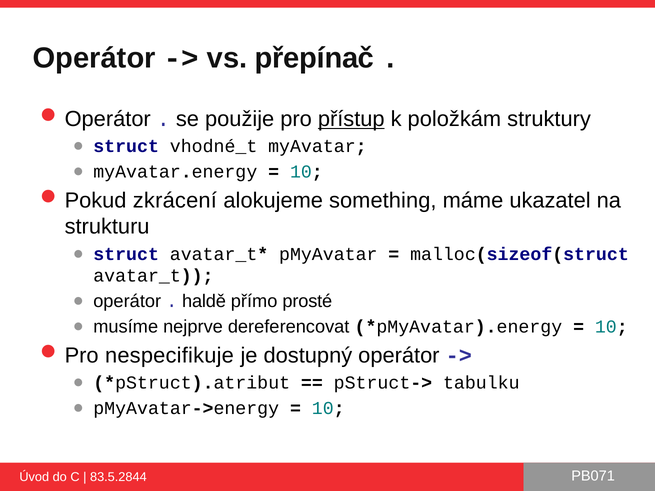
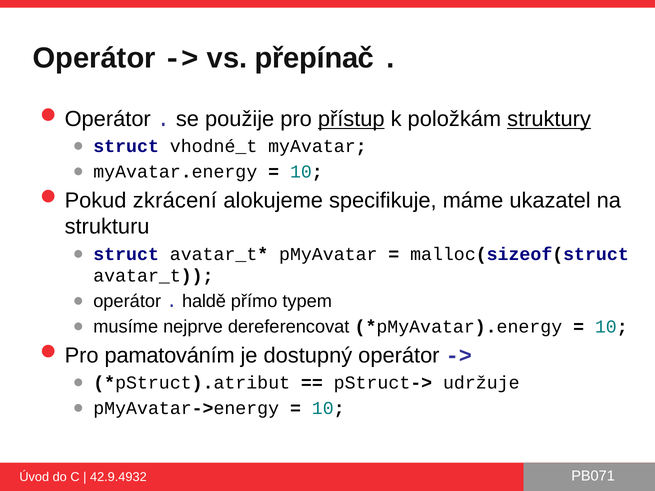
struktury underline: none -> present
something: something -> specifikuje
prosté: prosté -> typem
nespecifikuje: nespecifikuje -> pamatováním
tabulku: tabulku -> udržuje
83.5.2844: 83.5.2844 -> 42.9.4932
